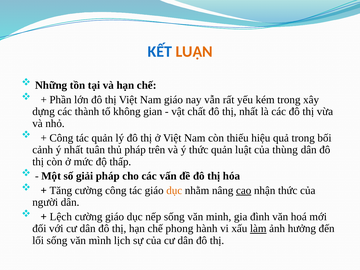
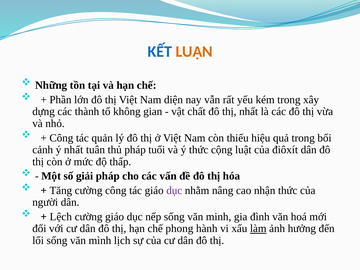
Nam giáo: giáo -> diện
trên: trên -> tuổi
thức quản: quản -> cộng
thùng: thùng -> điôxít
dục at (174, 190) colour: orange -> purple
cao underline: present -> none
